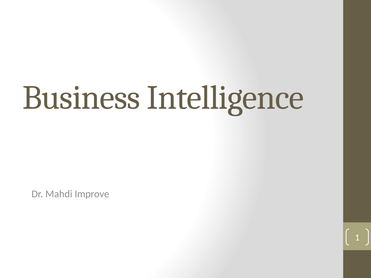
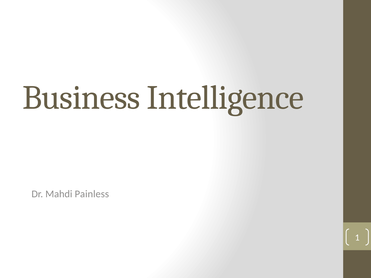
Improve: Improve -> Painless
